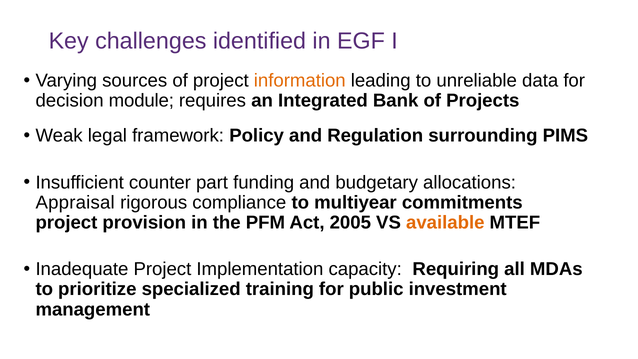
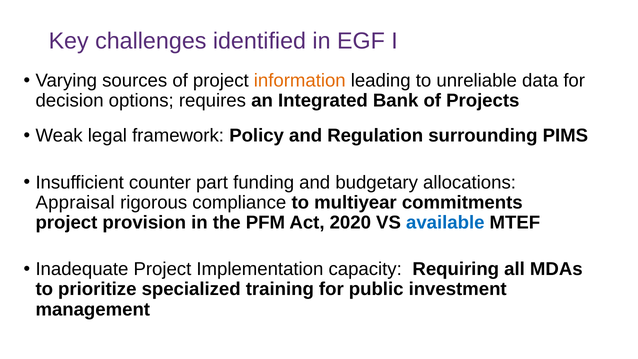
module: module -> options
2005: 2005 -> 2020
available colour: orange -> blue
